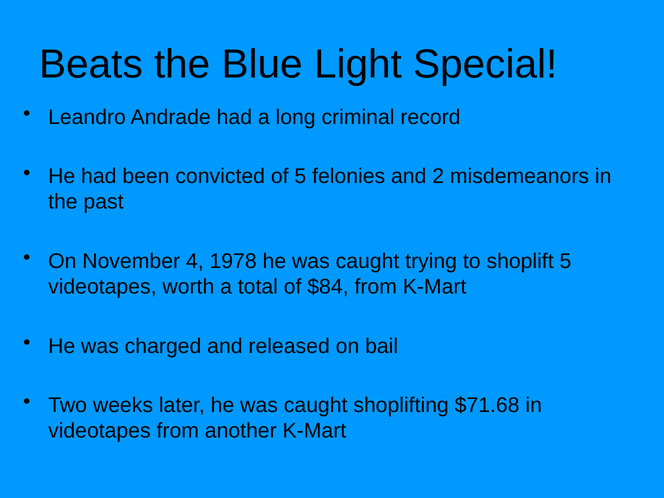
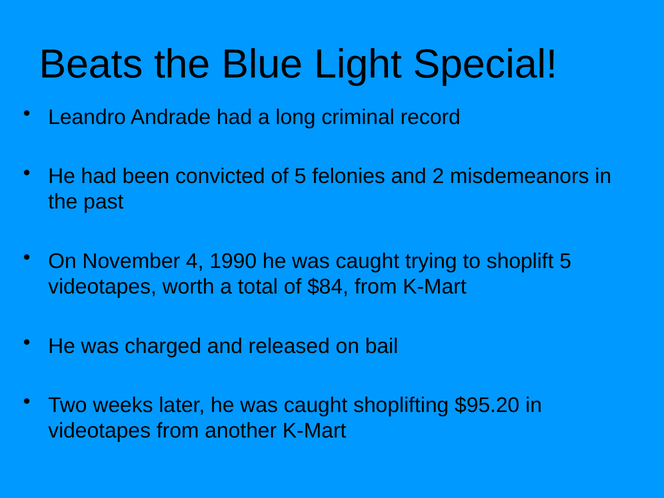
1978: 1978 -> 1990
$71.68: $71.68 -> $95.20
